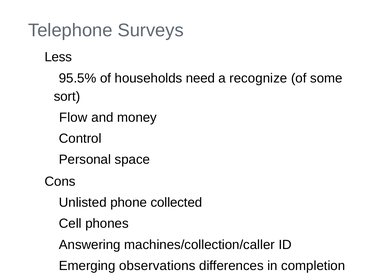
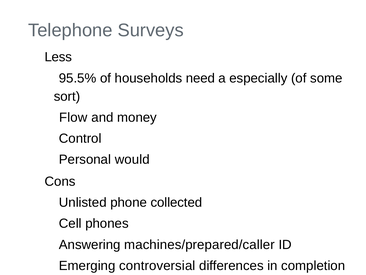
recognize: recognize -> especially
space: space -> would
machines/collection/caller: machines/collection/caller -> machines/prepared/caller
observations: observations -> controversial
